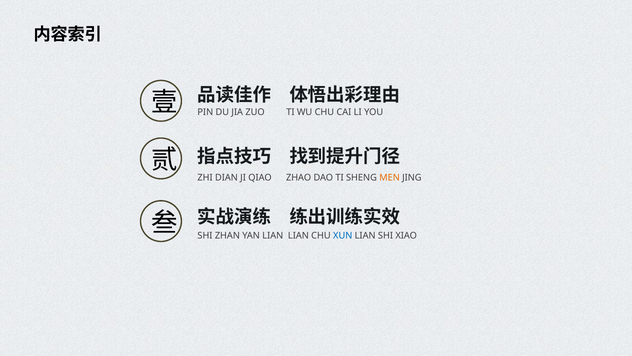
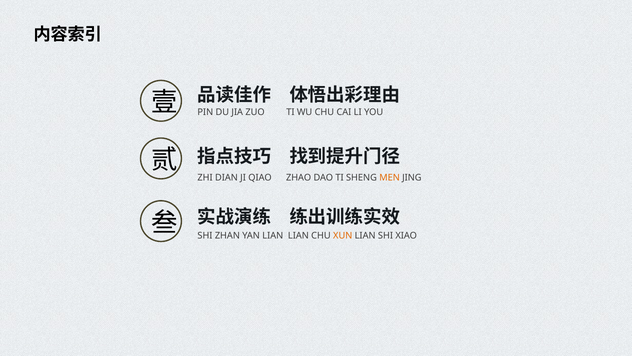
XUN colour: blue -> orange
